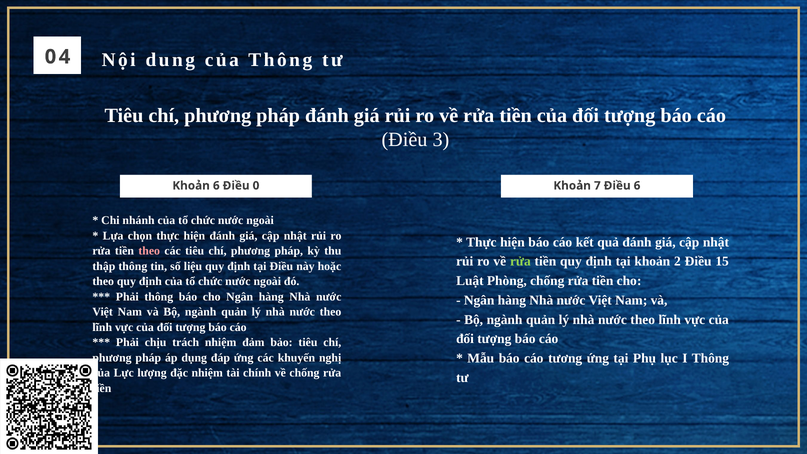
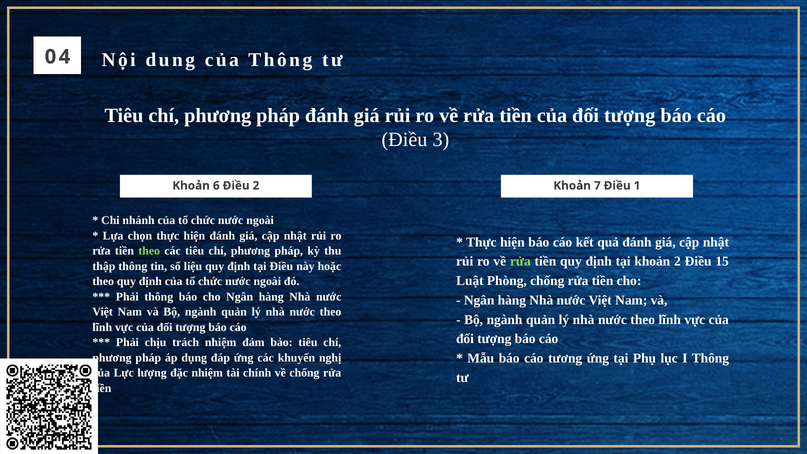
Điều 0: 0 -> 2
Điều 6: 6 -> 1
theo at (149, 251) colour: pink -> light green
